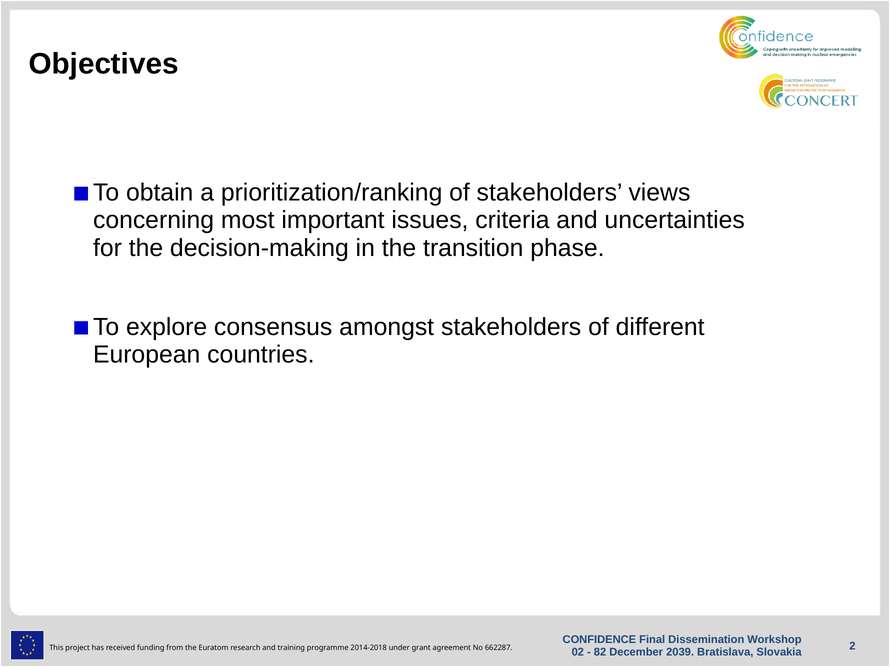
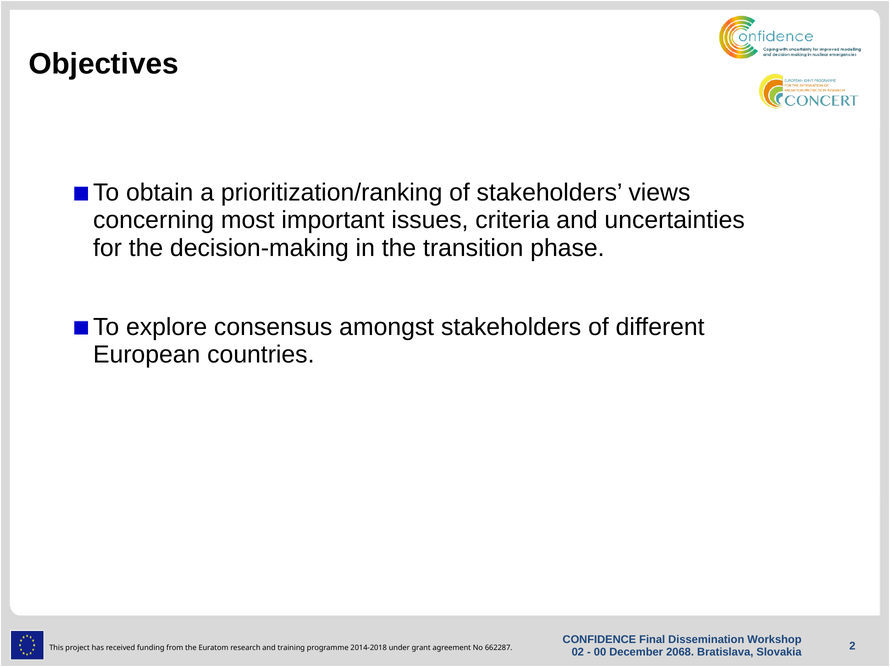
82: 82 -> 00
2039: 2039 -> 2068
